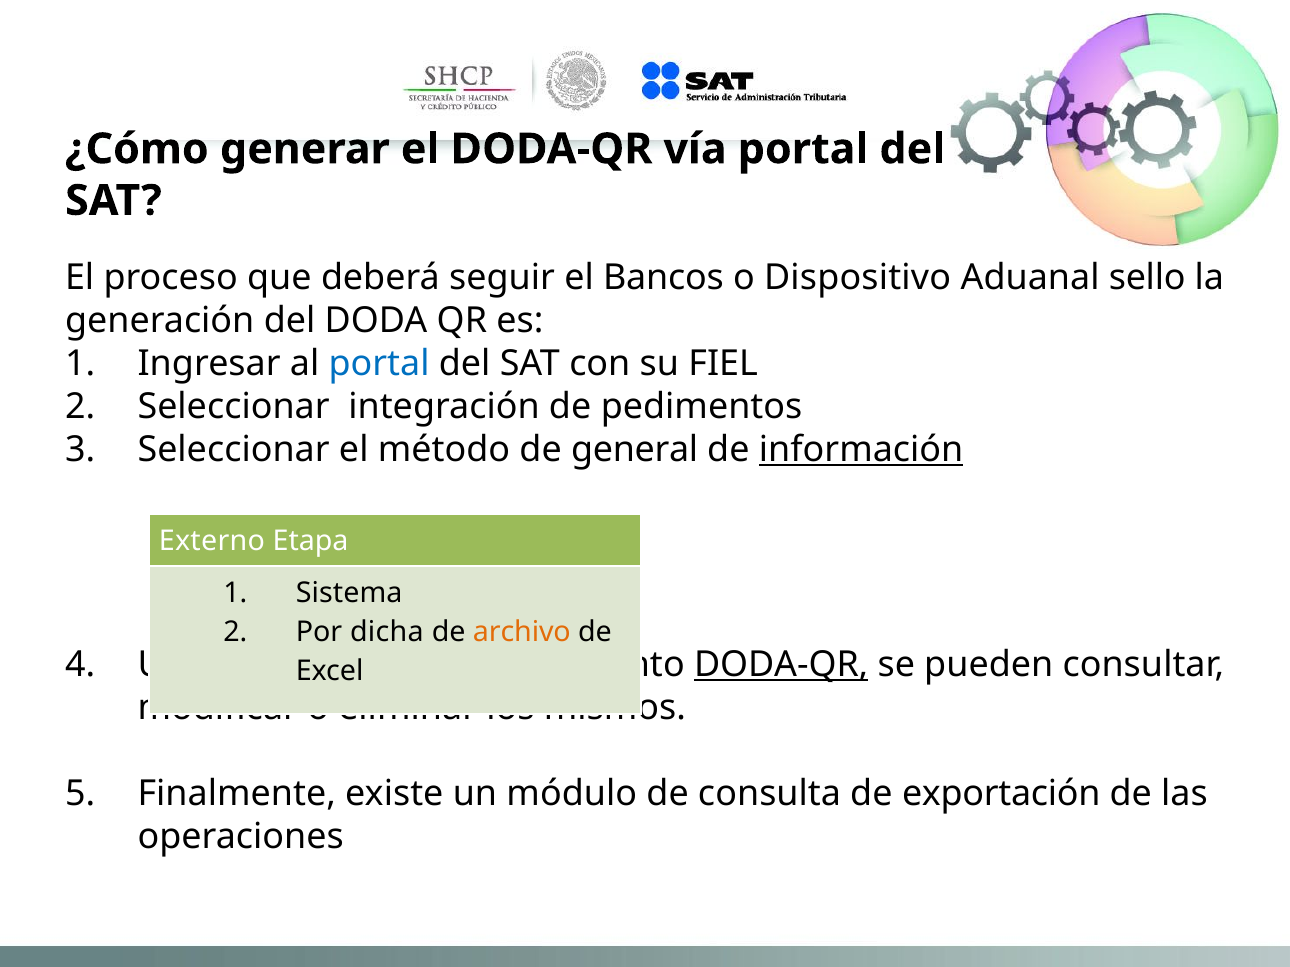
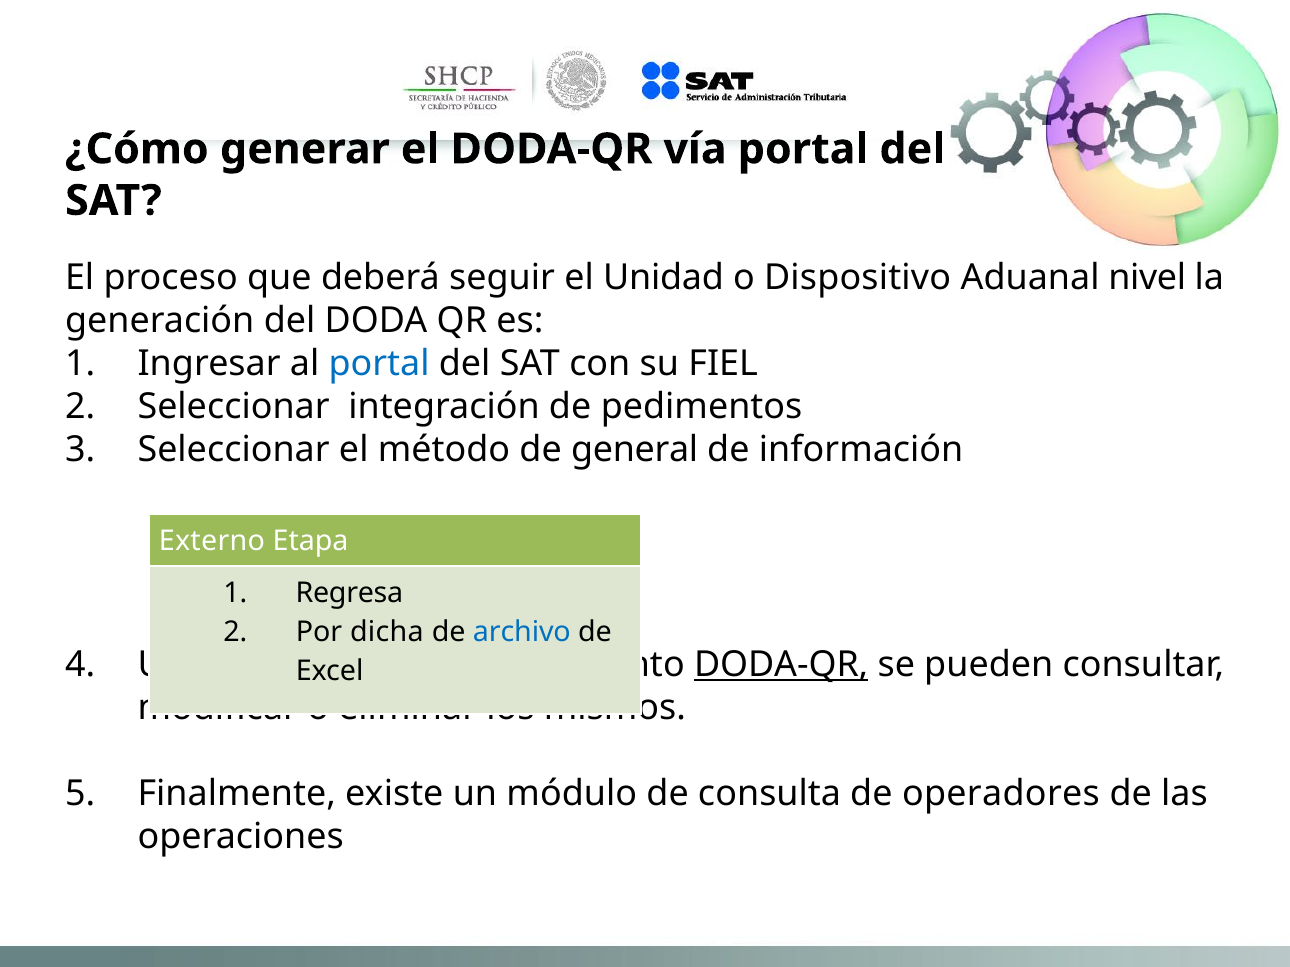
Bancos: Bancos -> Unidad
sello: sello -> nivel
información underline: present -> none
Sistema: Sistema -> Regresa
archivo colour: orange -> blue
exportación: exportación -> operadores
